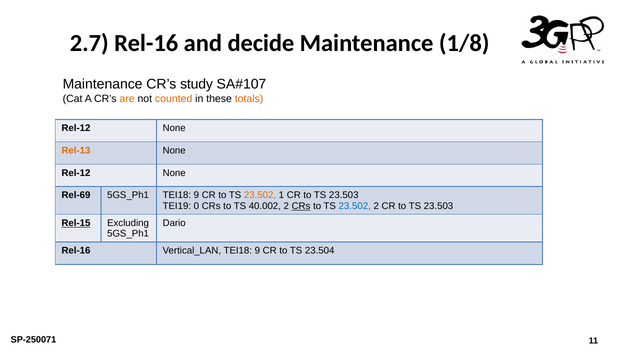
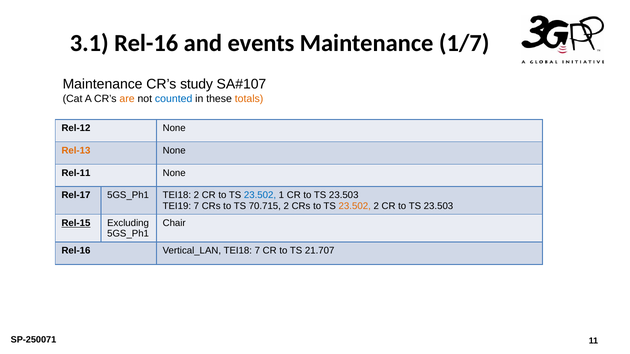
2.7: 2.7 -> 3.1
decide: decide -> events
1/8: 1/8 -> 1/7
counted colour: orange -> blue
Rel-12 at (76, 173): Rel-12 -> Rel-11
Rel-69: Rel-69 -> Rel-17
9 at (196, 195): 9 -> 2
23.502 at (260, 195) colour: orange -> blue
TEI19 0: 0 -> 7
40.002: 40.002 -> 70.715
CRs at (301, 206) underline: present -> none
23.502 at (355, 206) colour: blue -> orange
Dario: Dario -> Chair
9 at (257, 251): 9 -> 7
23.504: 23.504 -> 21.707
